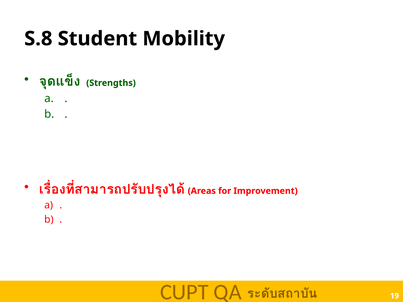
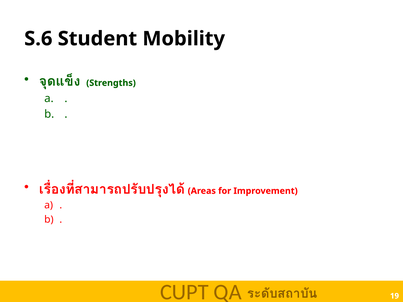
S.8: S.8 -> S.6
